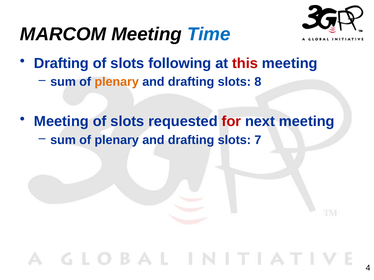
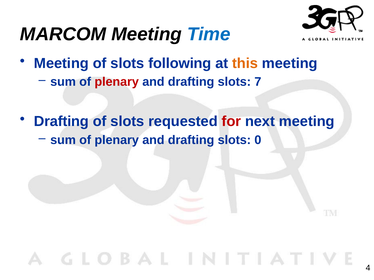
Drafting at (61, 63): Drafting -> Meeting
this colour: red -> orange
plenary at (117, 82) colour: orange -> red
8: 8 -> 7
Meeting at (61, 122): Meeting -> Drafting
7: 7 -> 0
